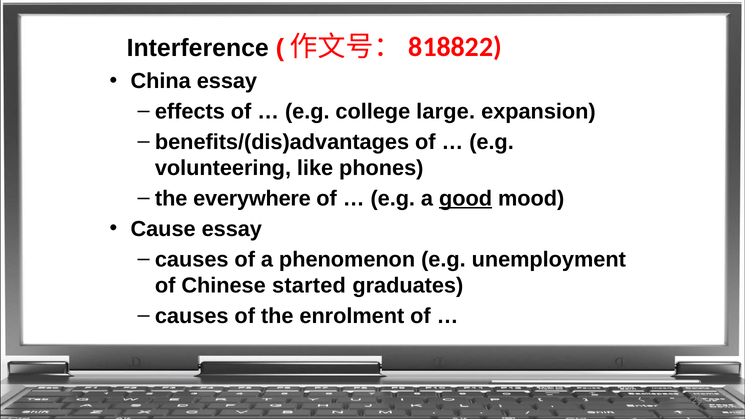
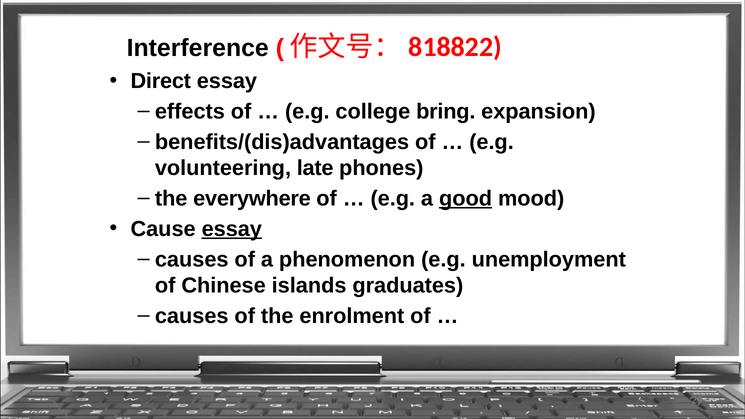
China: China -> Direct
large: large -> bring
like: like -> late
essay at (232, 229) underline: none -> present
started: started -> islands
